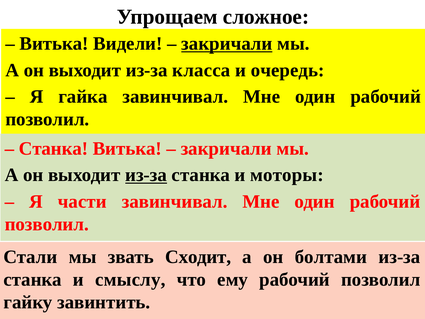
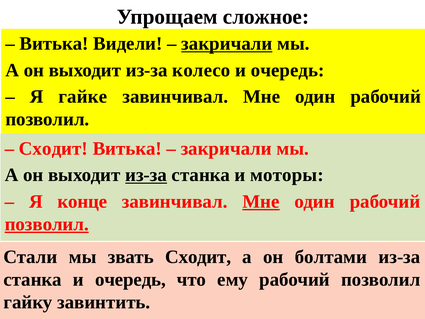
класса: класса -> колесо
гайка: гайка -> гайке
Станка at (53, 148): Станка -> Сходит
части: части -> конце
Мне at (261, 201) underline: none -> present
позволил at (47, 224) underline: none -> present
станка и смыслу: смыслу -> очередь
